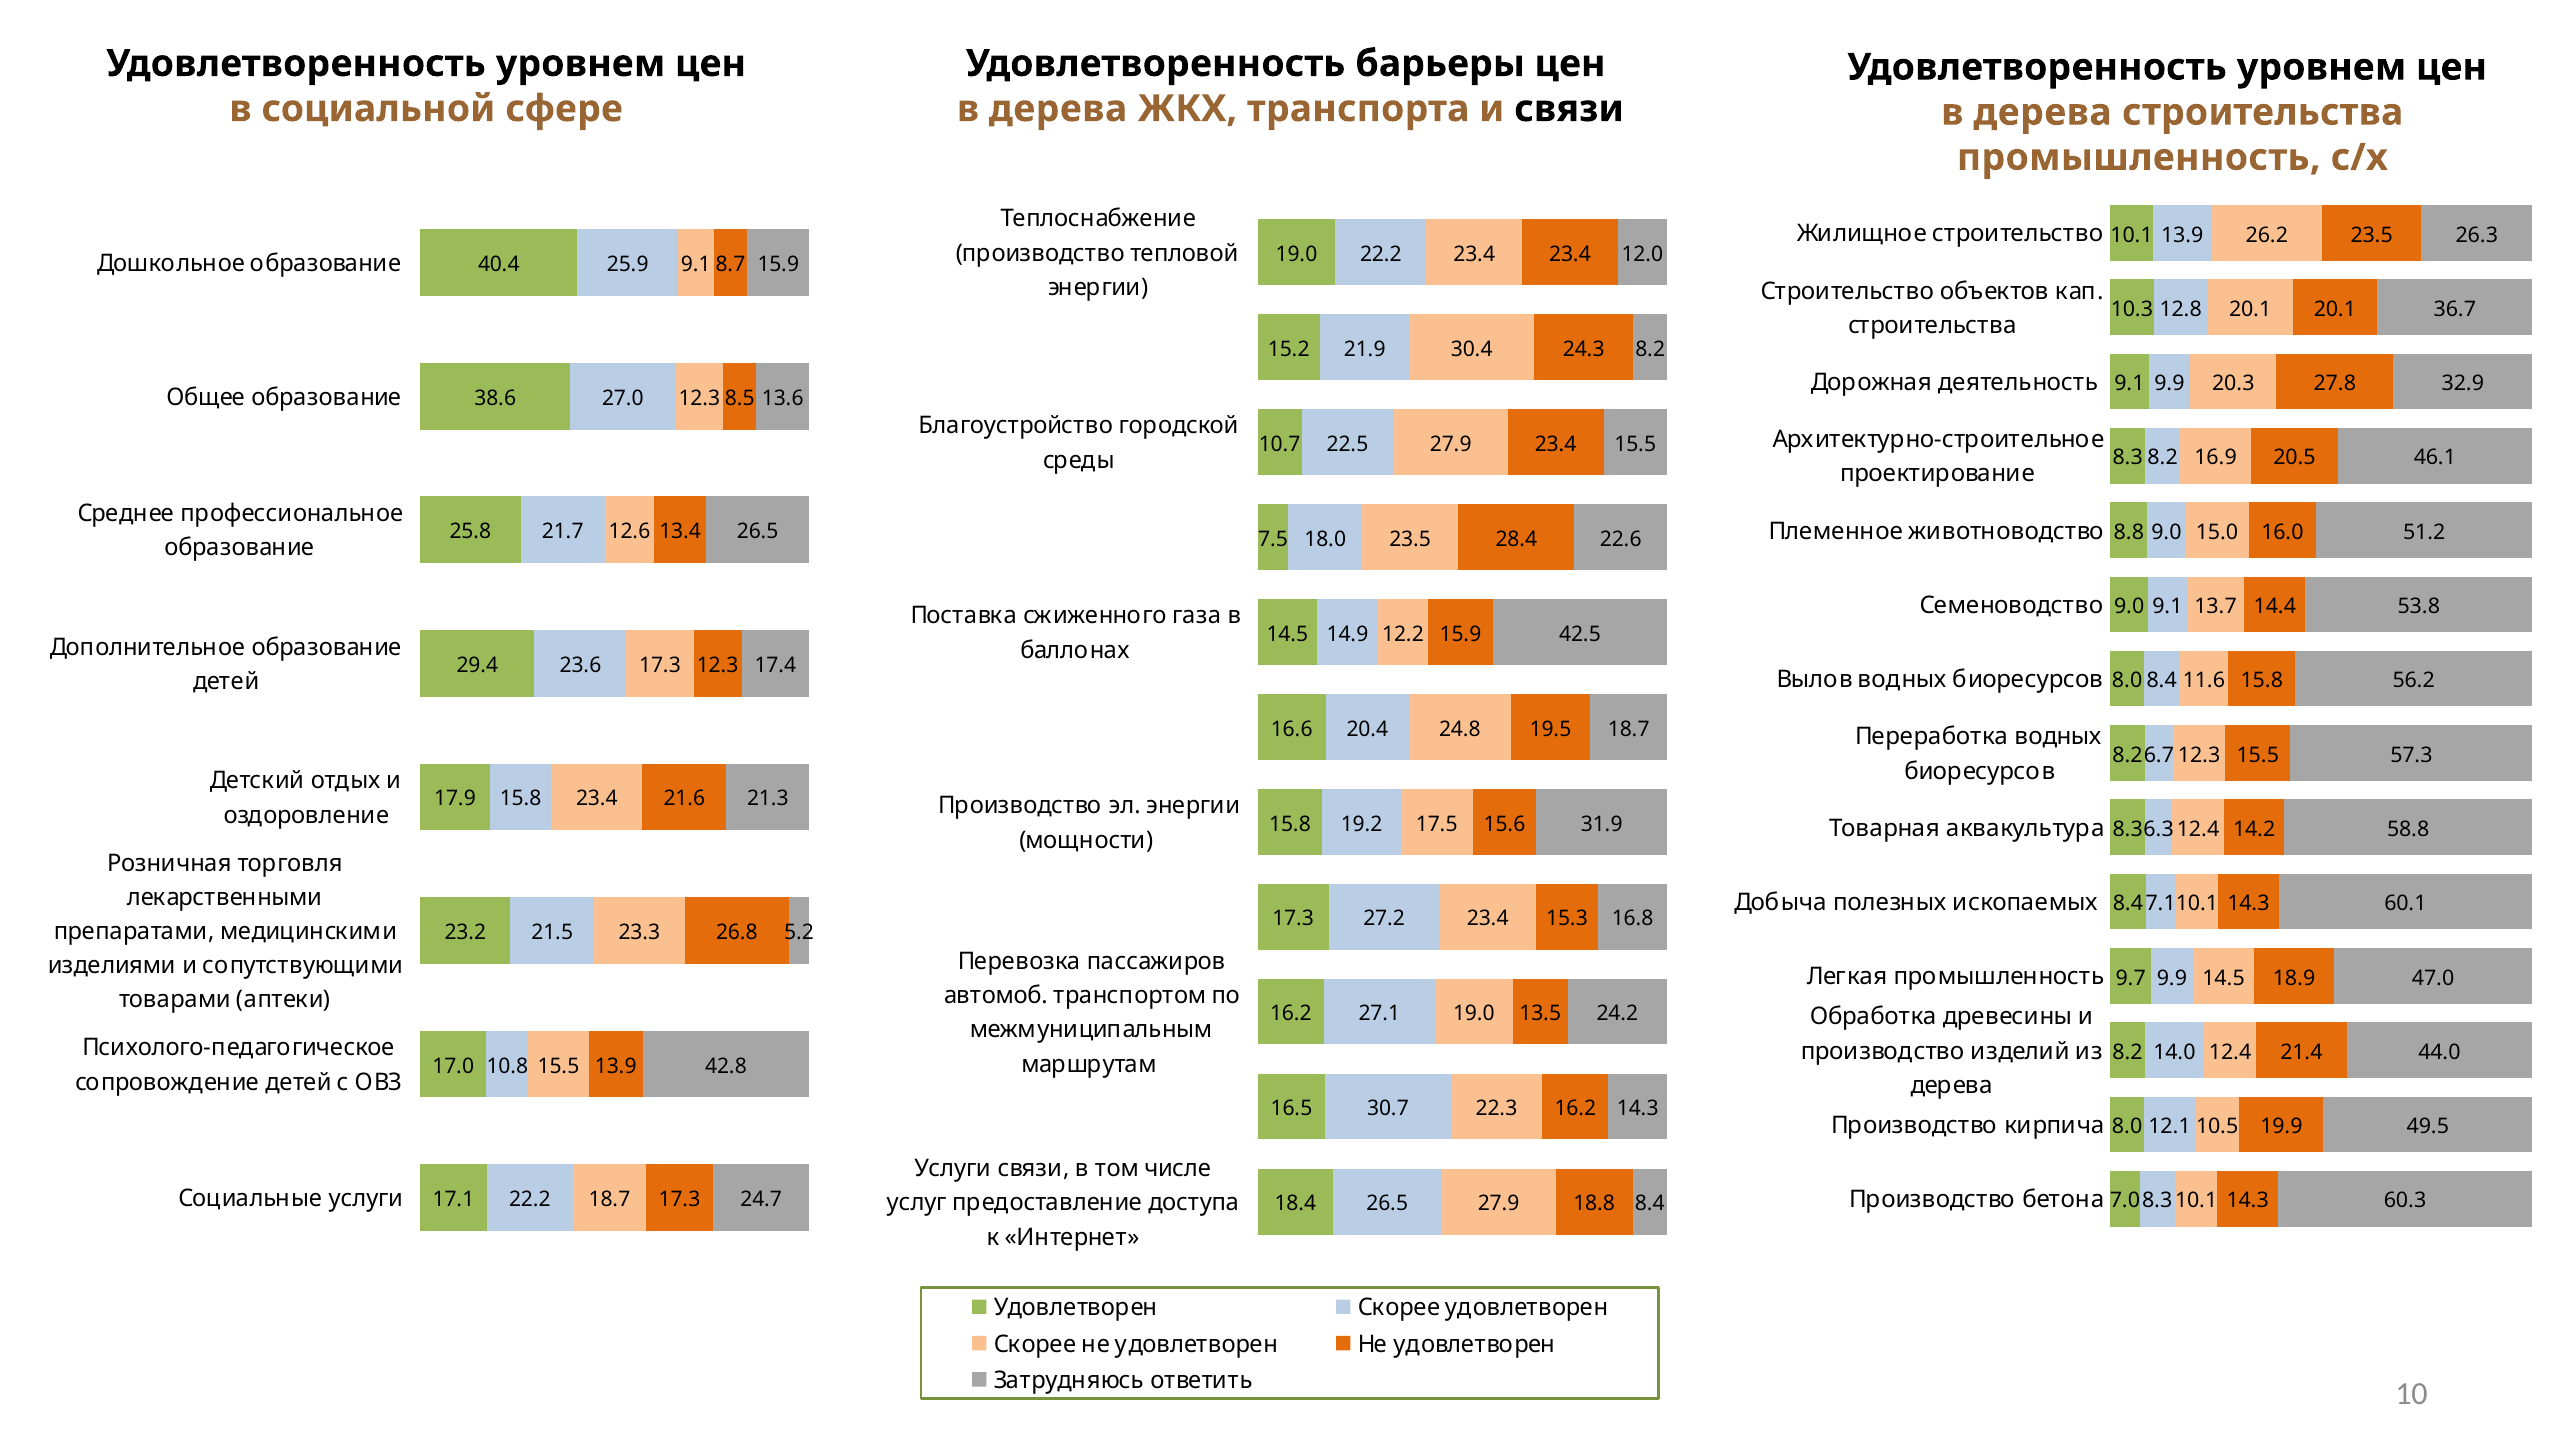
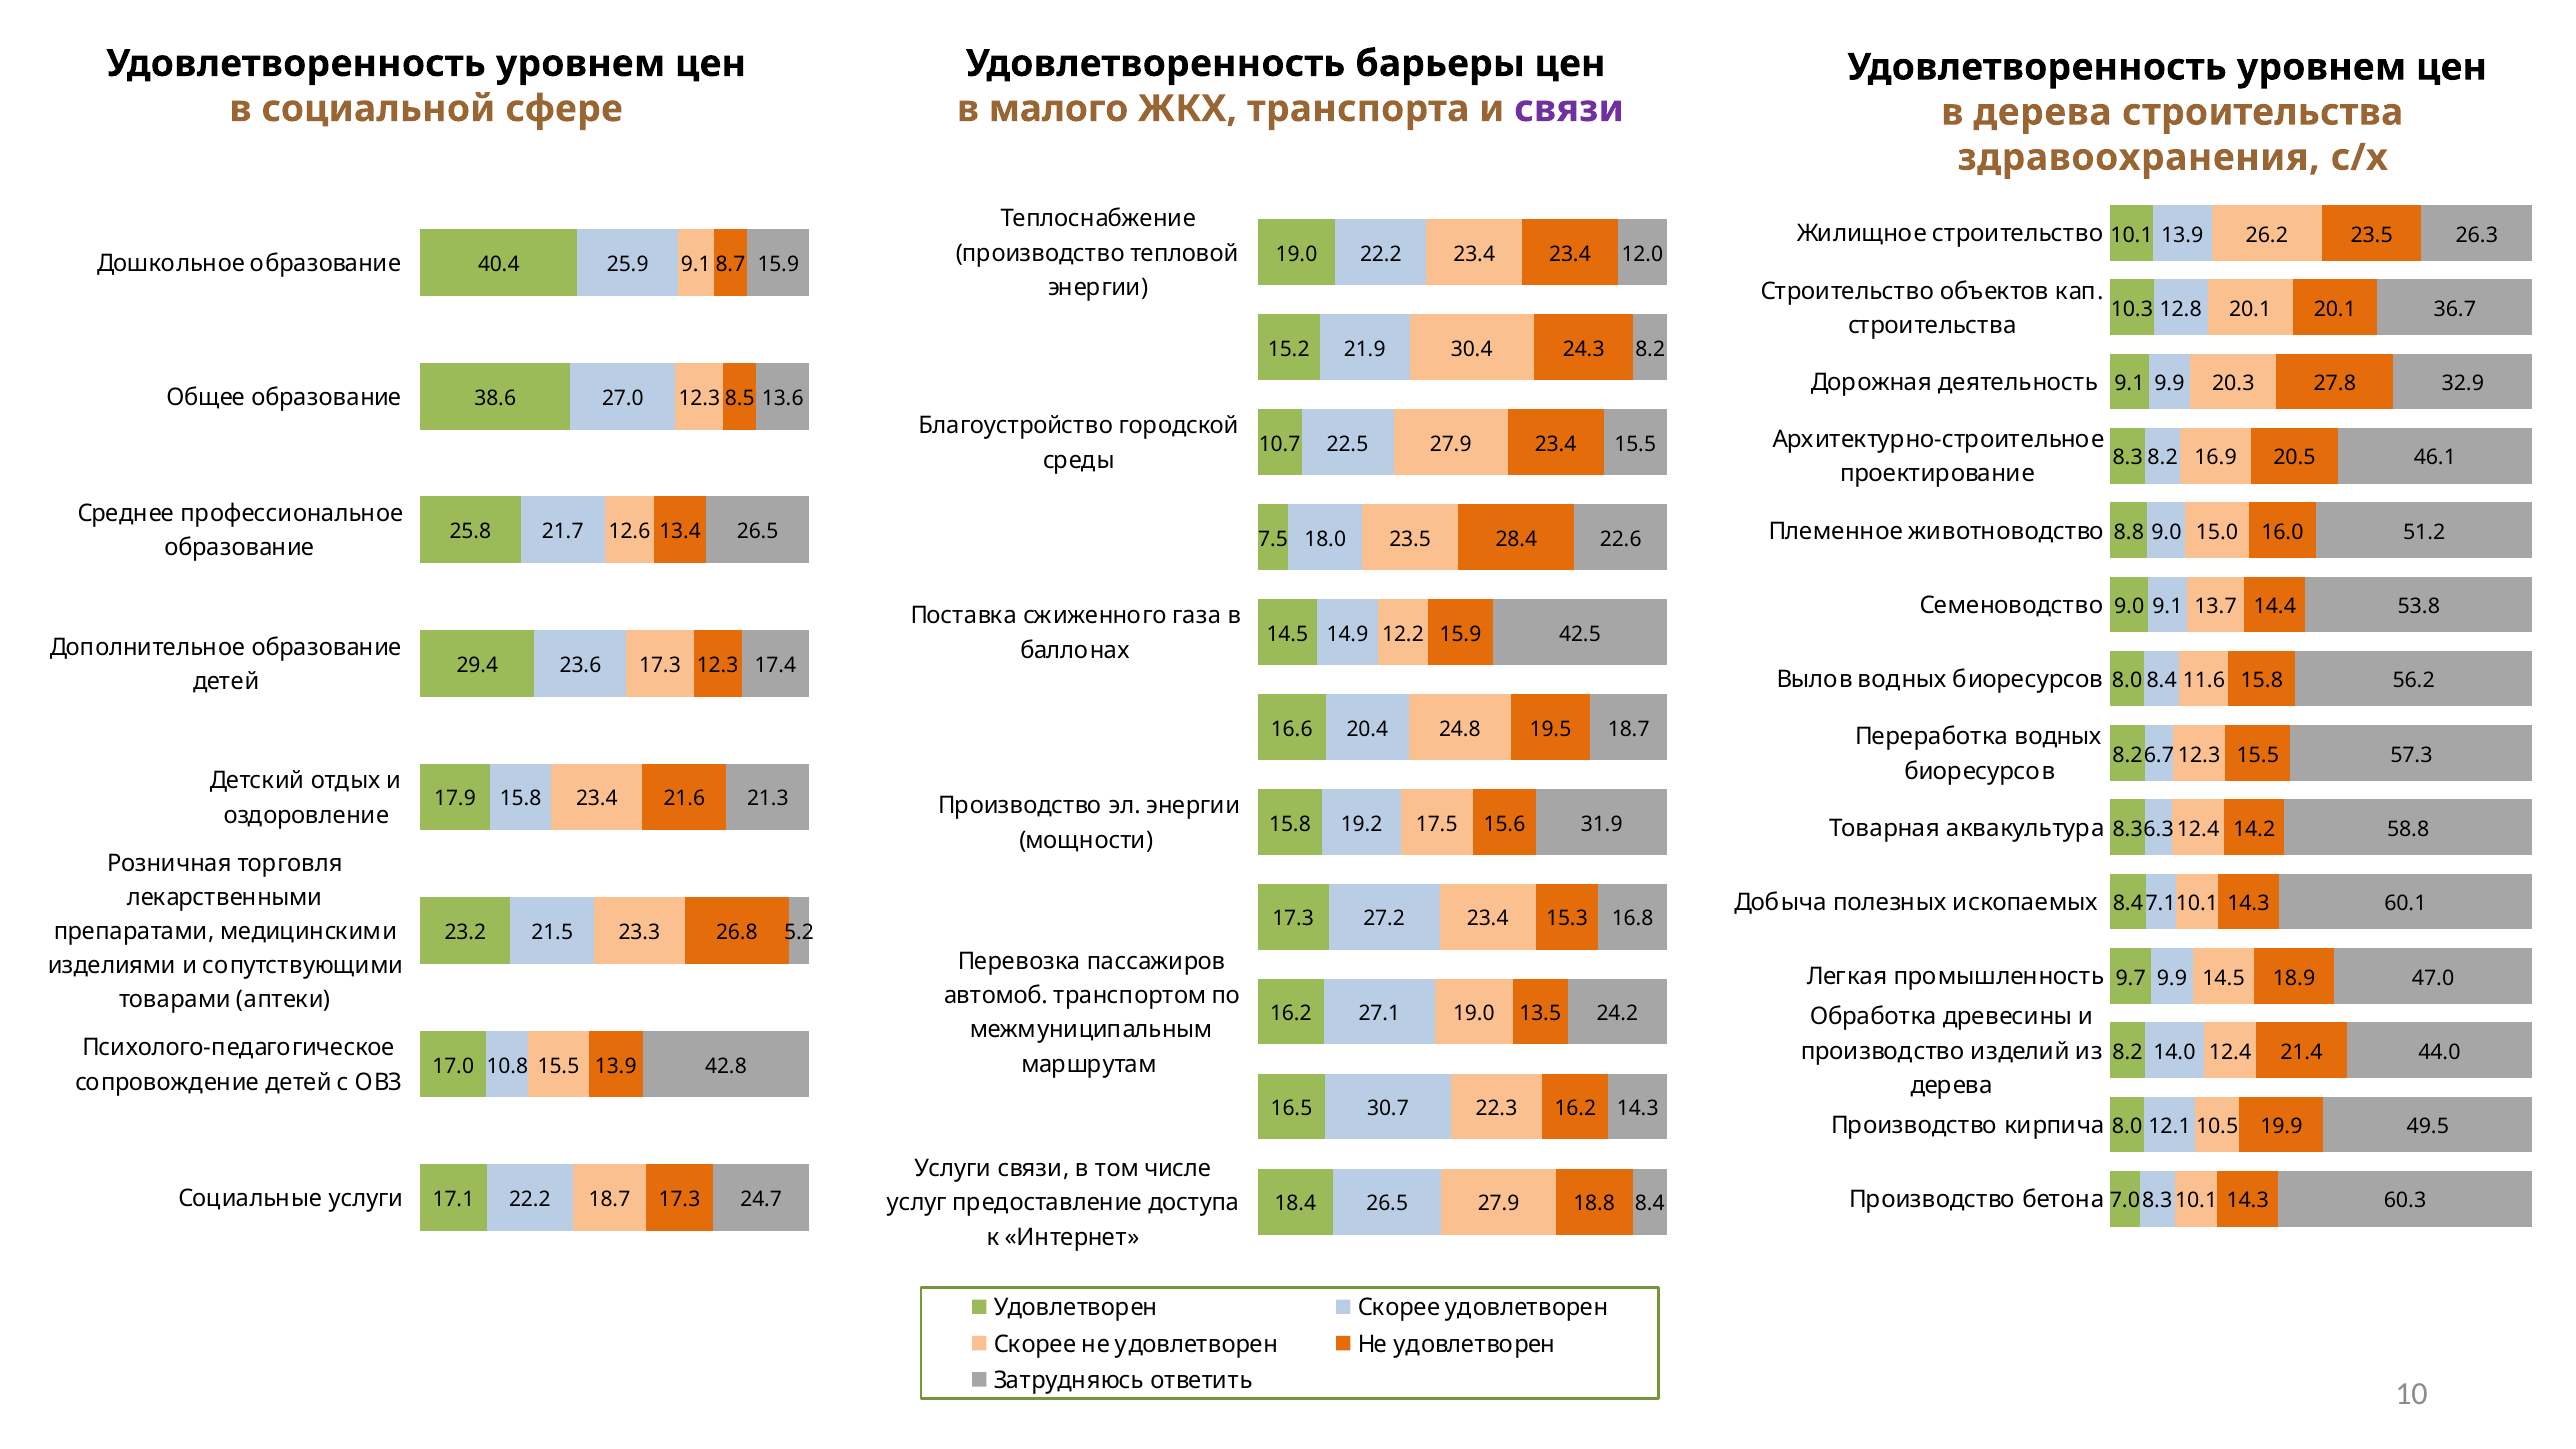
дерева at (1058, 109): дерева -> малого
связи at (1569, 109) colour: black -> purple
промышленность at (2139, 157): промышленность -> здравоохранения
